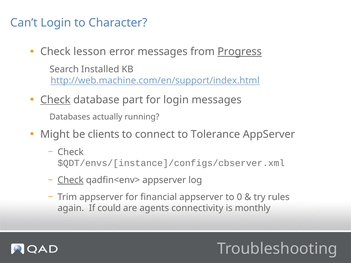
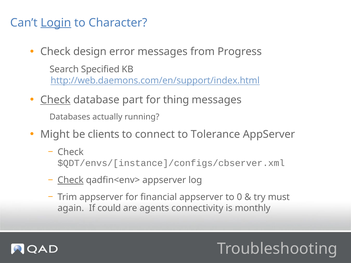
Login at (56, 23) underline: none -> present
lesson: lesson -> design
Progress underline: present -> none
Installed: Installed -> Specified
http://web.machine.com/en/support/index.html: http://web.machine.com/en/support/index.html -> http://web.daemons.com/en/support/index.html
for login: login -> thing
rules: rules -> must
